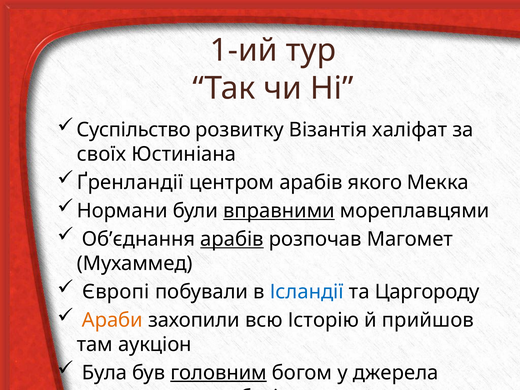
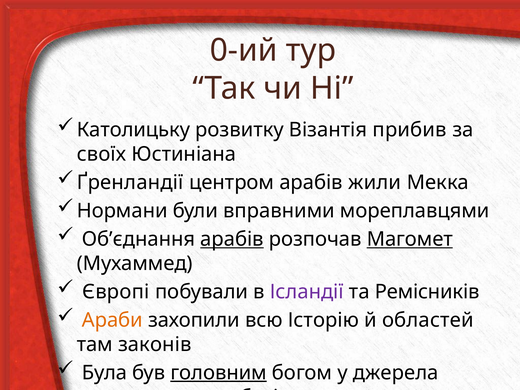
1-ий: 1-ий -> 0-ий
Суспільство: Суспільство -> Католицьку
халіфат: халіфат -> прибив
арабів якого: якого -> жили
вправними underline: present -> none
Магомет underline: none -> present
Ісландії colour: blue -> purple
Царгороду: Царгороду -> Ремісників
прийшов: прийшов -> областей
аукціон: аукціон -> законів
